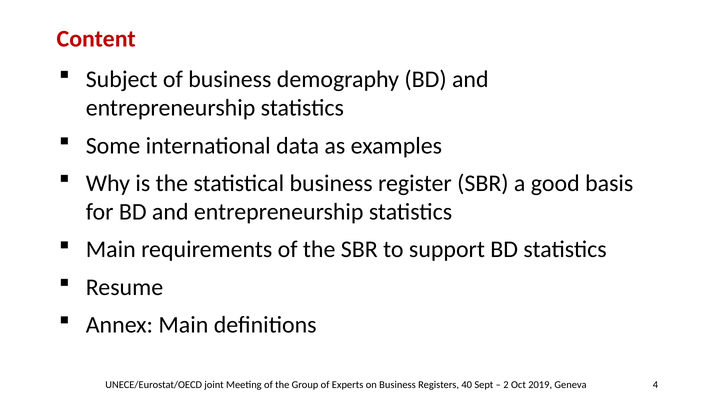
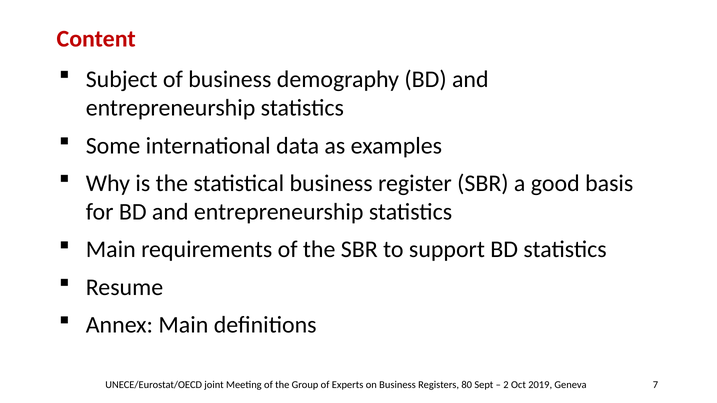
40: 40 -> 80
4: 4 -> 7
